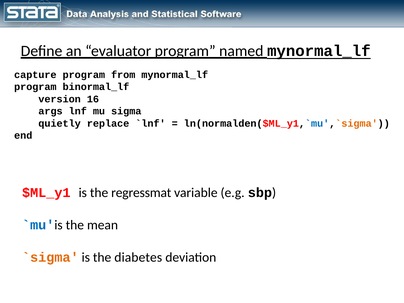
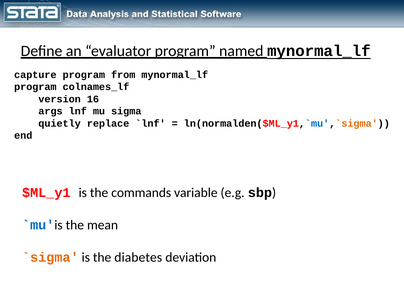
binormal_lf: binormal_lf -> colnames_lf
regressmat: regressmat -> commands
